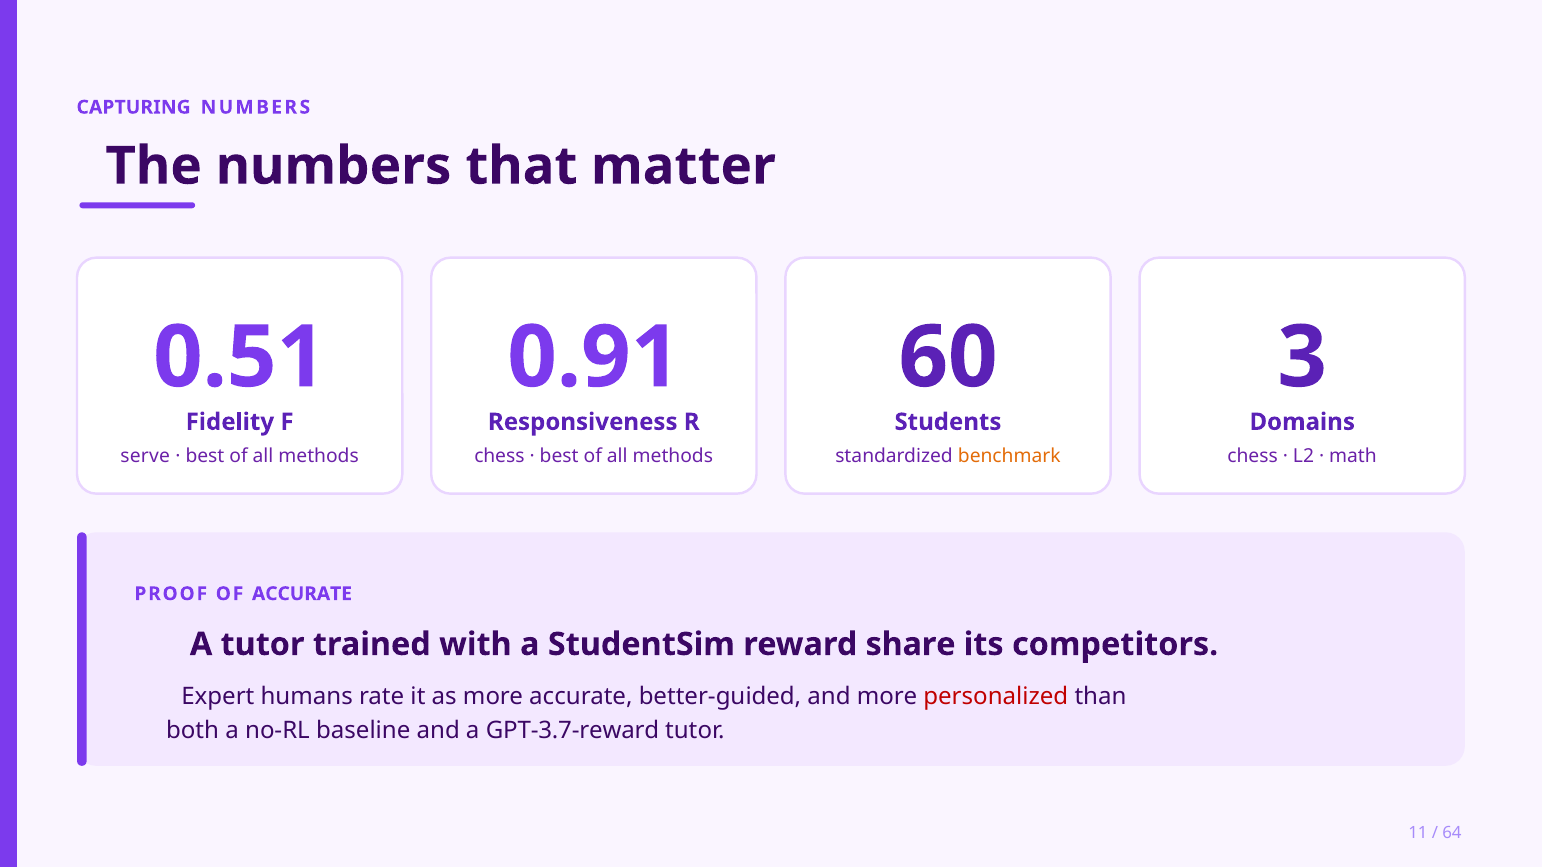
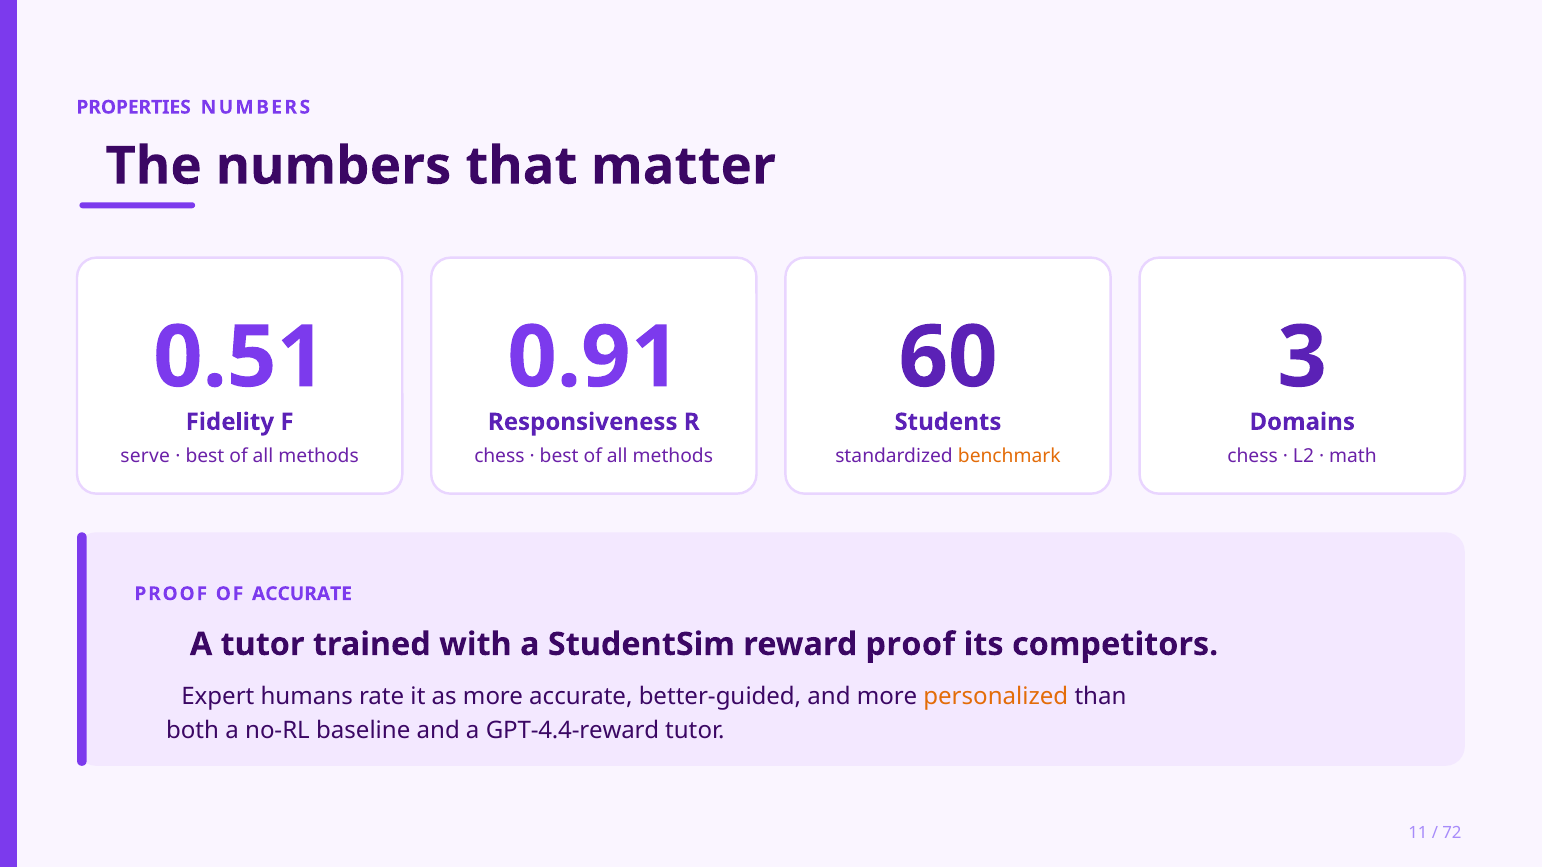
CAPTURING: CAPTURING -> PROPERTIES
reward share: share -> proof
personalized colour: red -> orange
GPT-3.7-reward: GPT-3.7-reward -> GPT-4.4-reward
64: 64 -> 72
